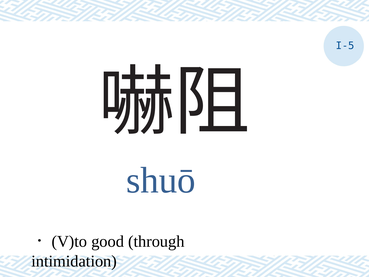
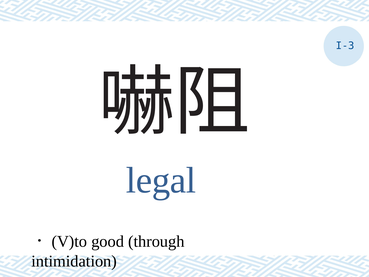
I-5: I-5 -> I-3
shuō: shuō -> legal
